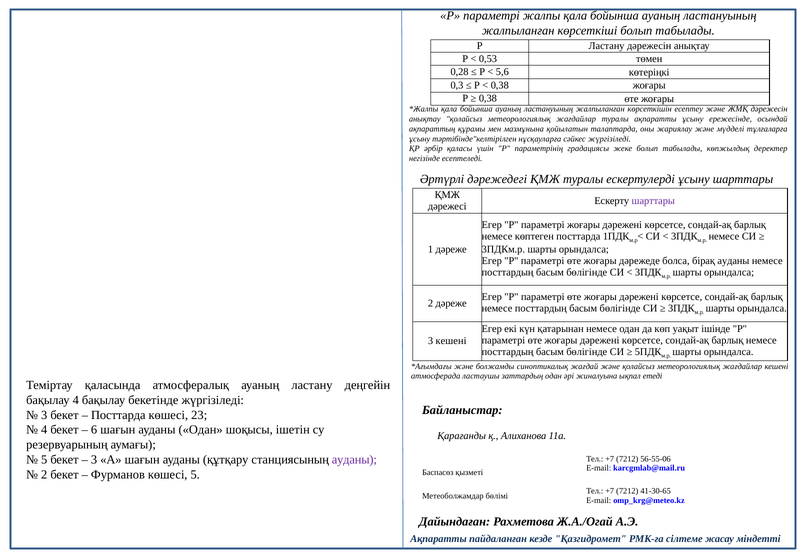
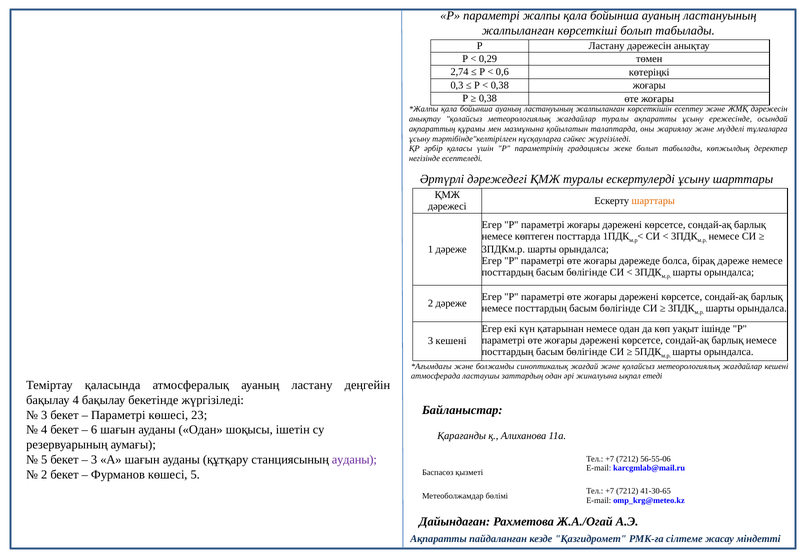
0,53: 0,53 -> 0,29
0,28: 0,28 -> 2,74
5,6: 5,6 -> 0,6
шарттары at (653, 201) colour: purple -> orange
бірақ ауданы: ауданы -> дәреже
Посттарда at (118, 415): Посттарда -> Параметрі
